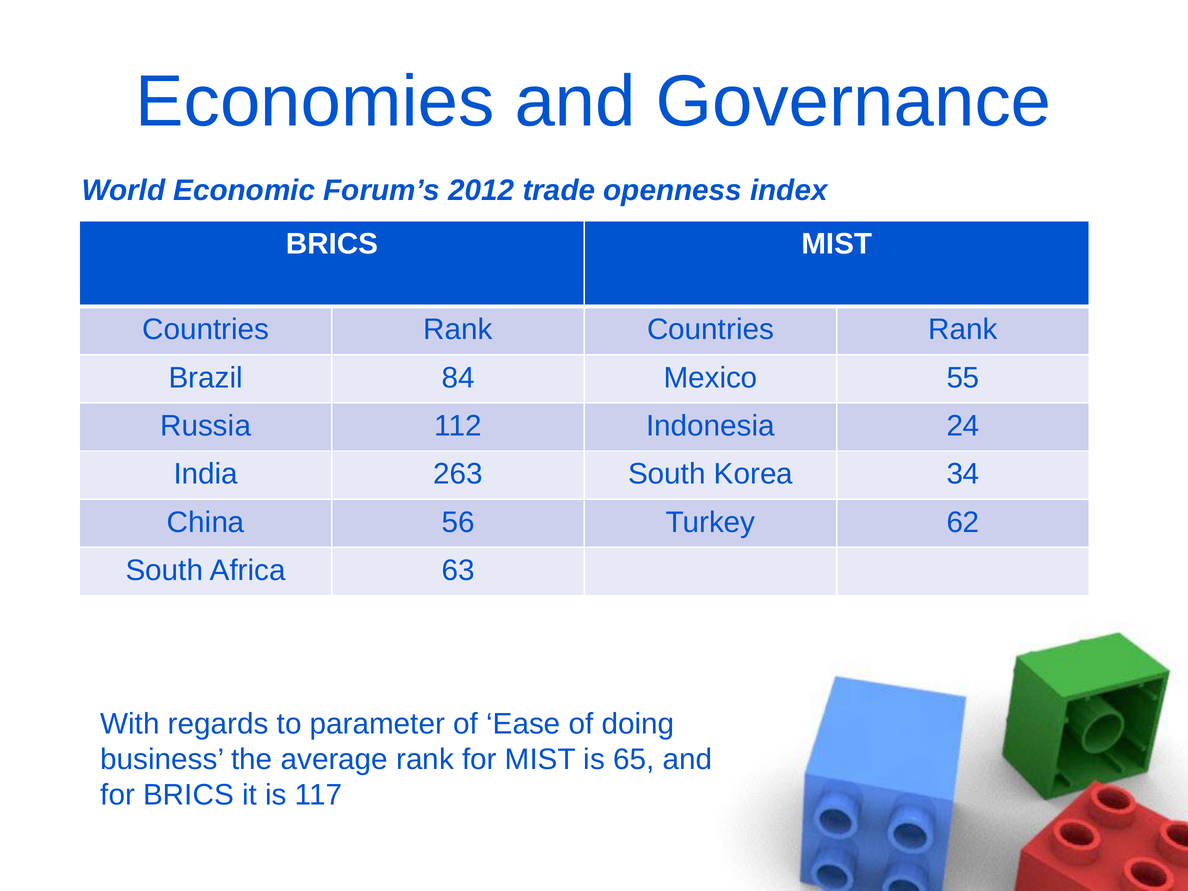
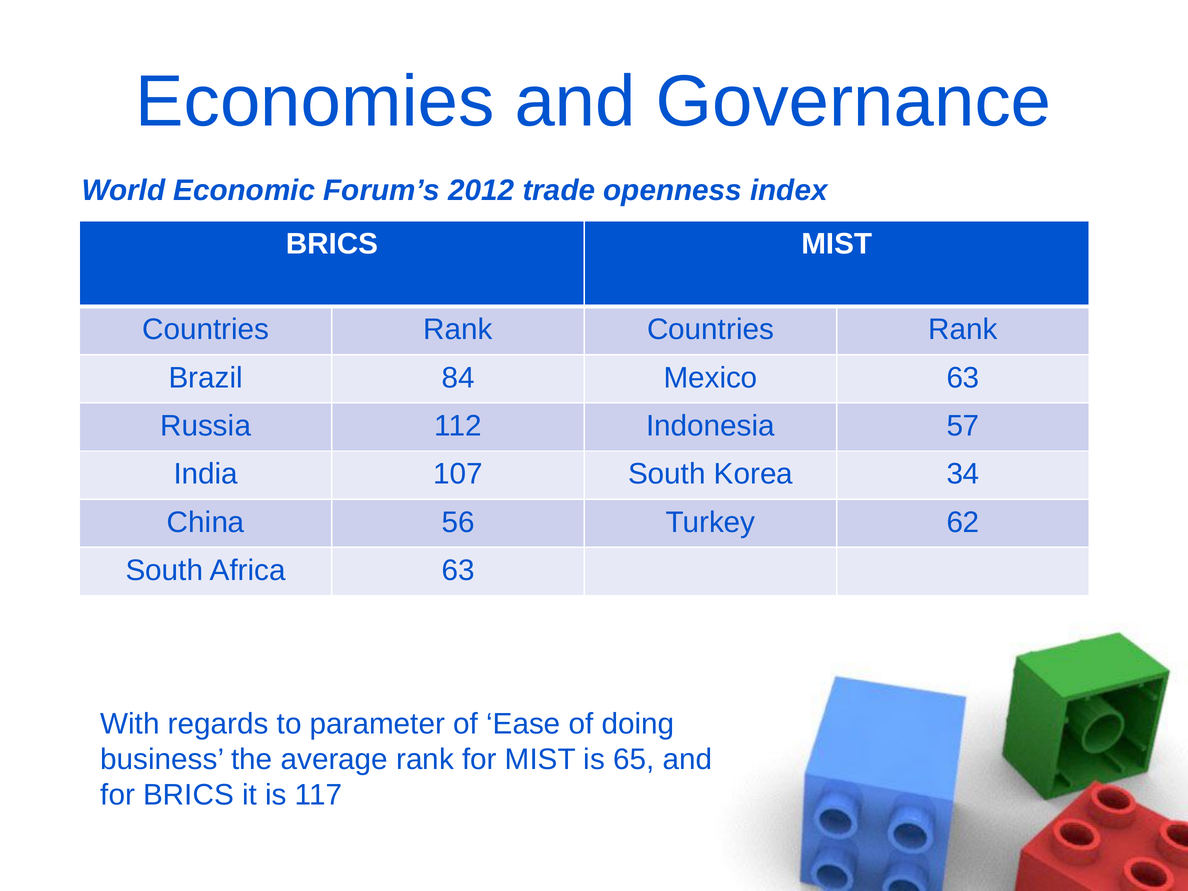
Mexico 55: 55 -> 63
24: 24 -> 57
263: 263 -> 107
